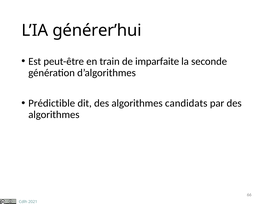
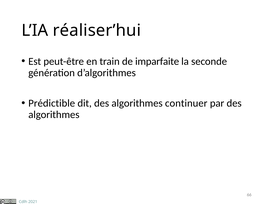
générer’hui: générer’hui -> réaliser’hui
candidats: candidats -> continuer
